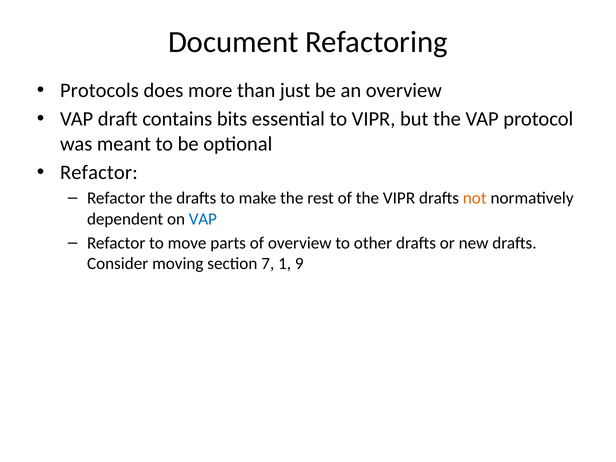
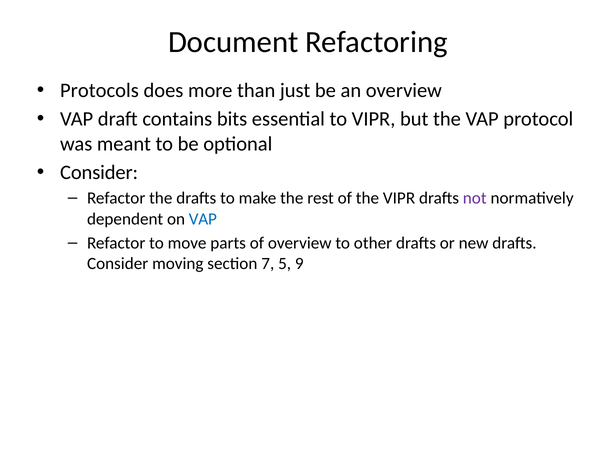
Refactor at (99, 173): Refactor -> Consider
not colour: orange -> purple
1: 1 -> 5
